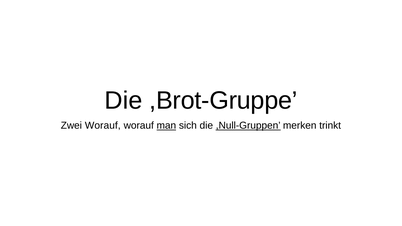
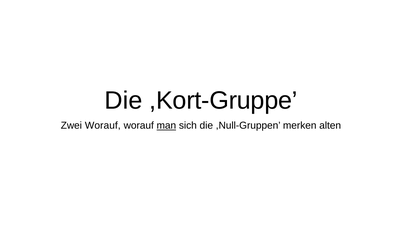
,Brot-Gruppe: ,Brot-Gruppe -> ,Kort-Gruppe
,Null-Gruppen underline: present -> none
trinkt: trinkt -> alten
